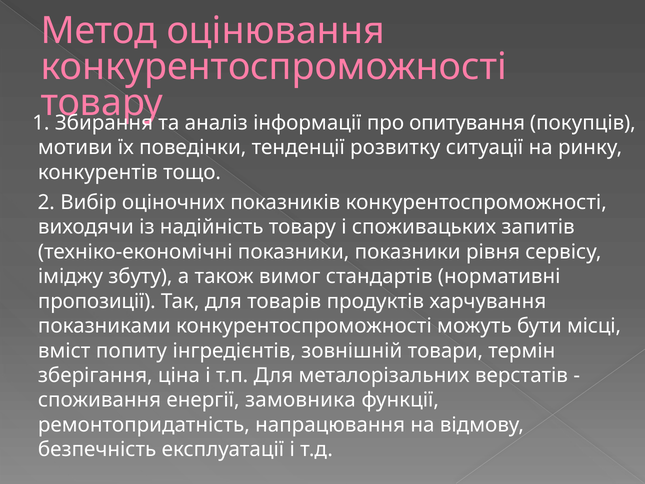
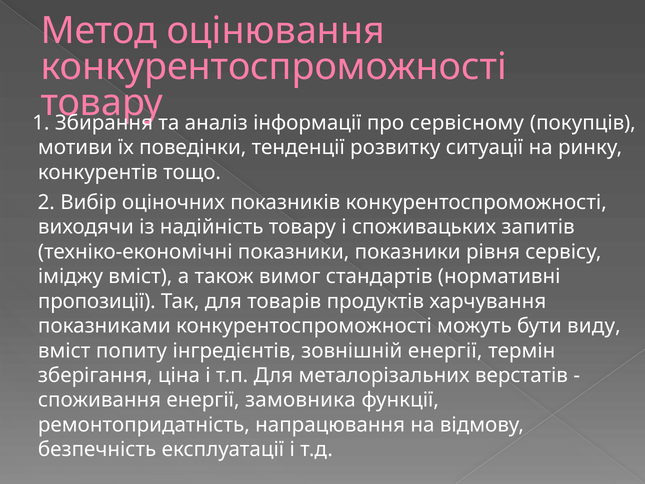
опитування: опитування -> сервісному
іміджу збуту: збуту -> вміст
місці: місці -> виду
зовнішній товари: товари -> енергії
